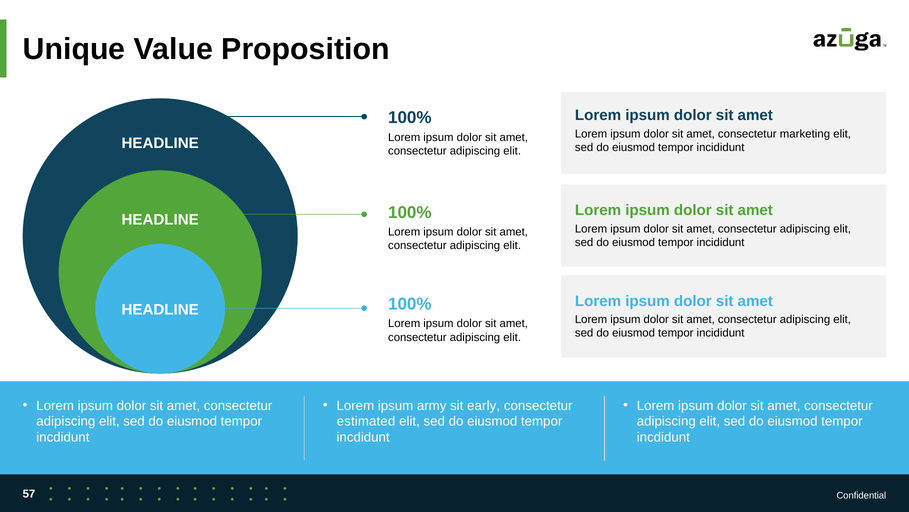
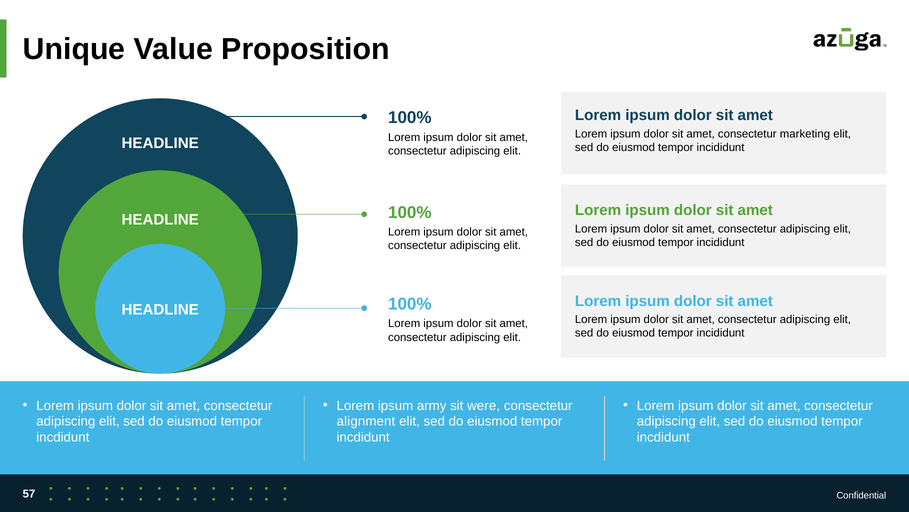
early: early -> were
estimated: estimated -> alignment
